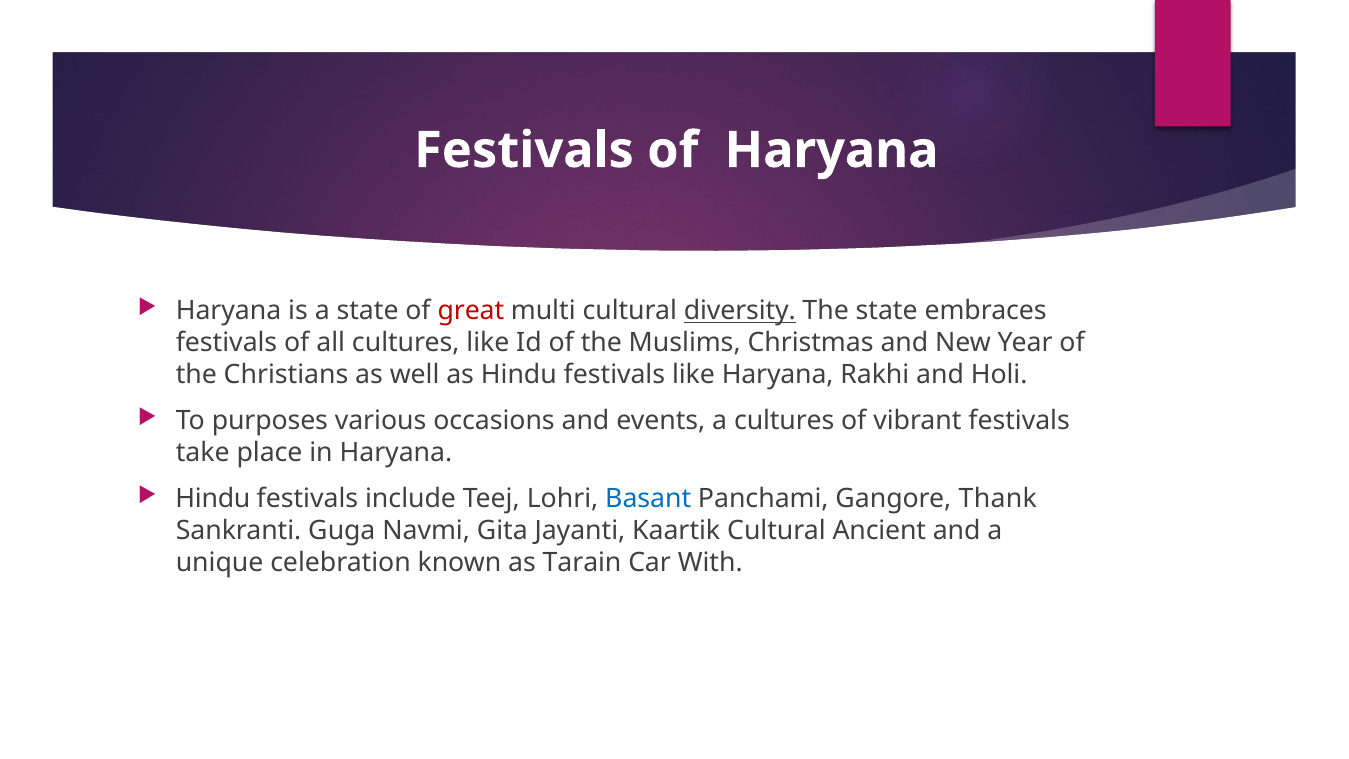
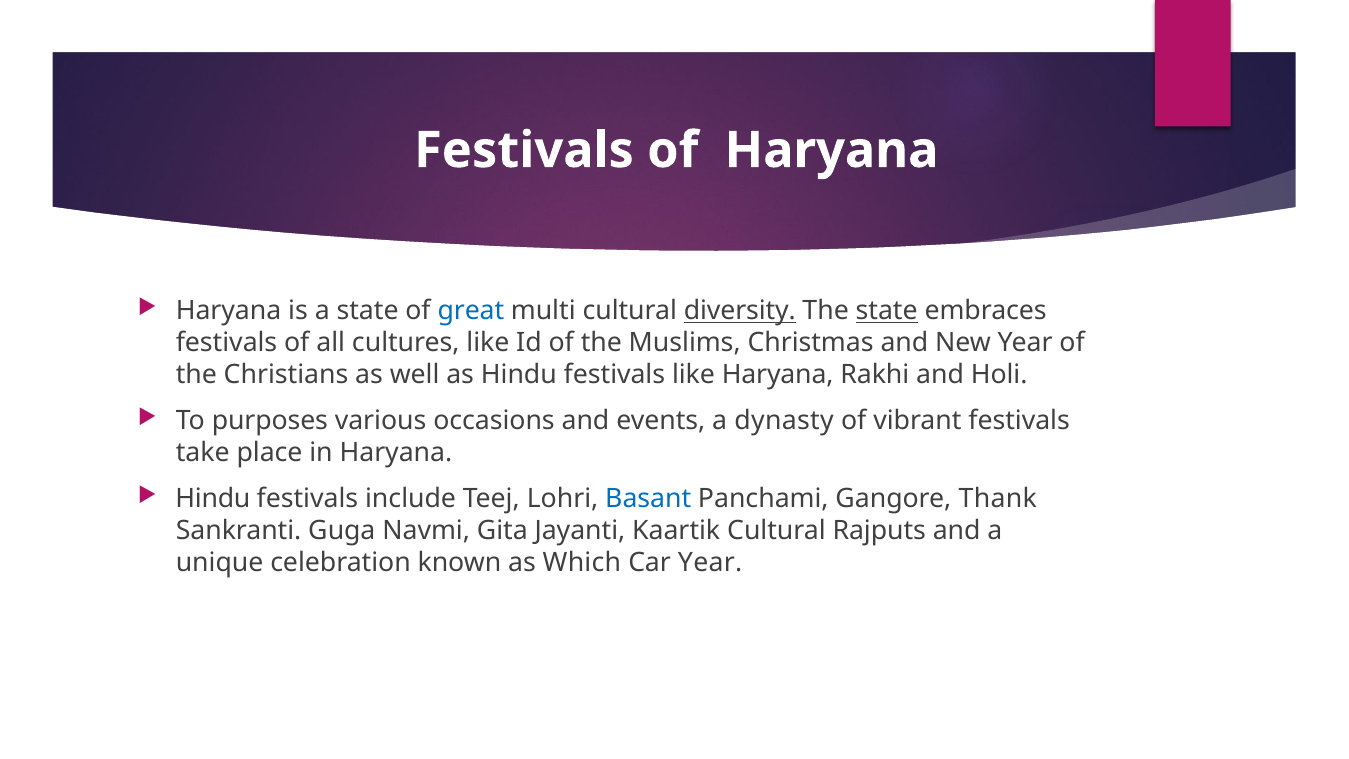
great colour: red -> blue
state at (887, 311) underline: none -> present
a cultures: cultures -> dynasty
Ancient: Ancient -> Rajputs
Tarain: Tarain -> Which
Car With: With -> Year
